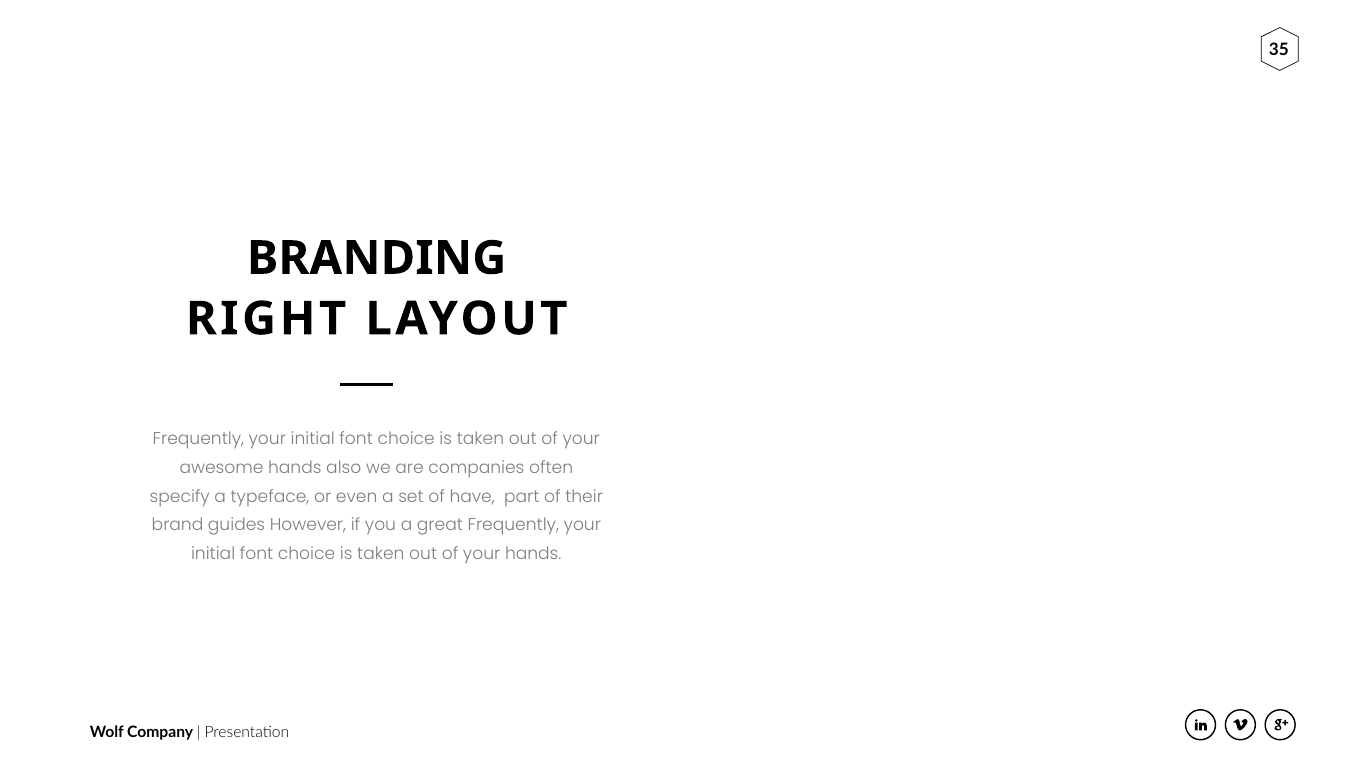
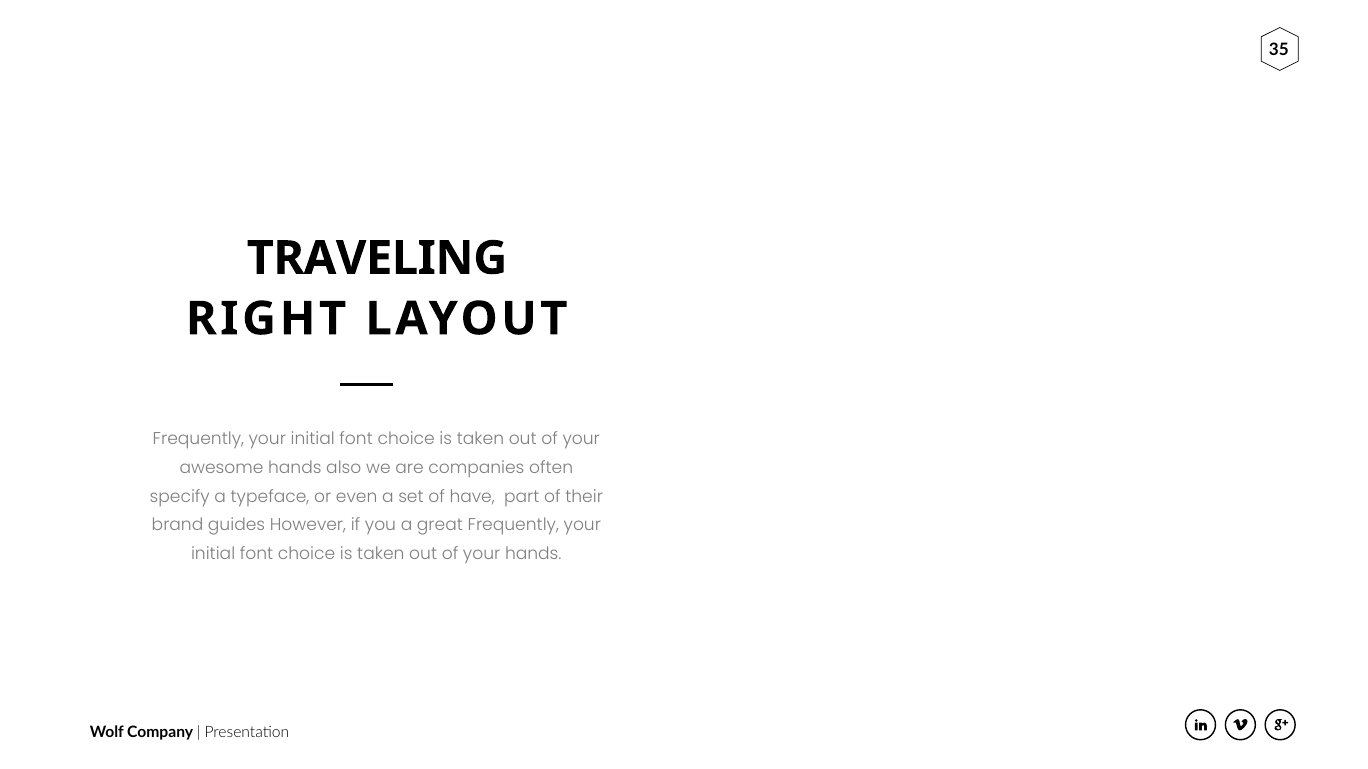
BRANDING: BRANDING -> TRAVELING
